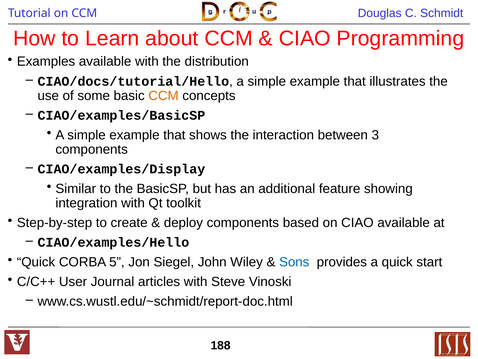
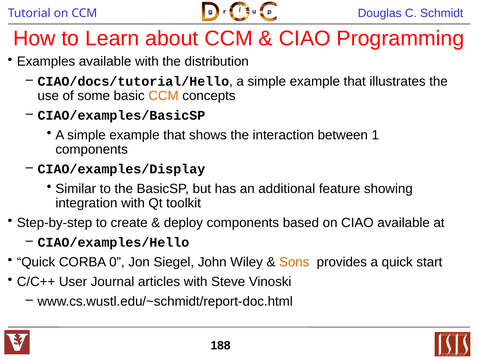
3: 3 -> 1
5: 5 -> 0
Sons colour: blue -> orange
